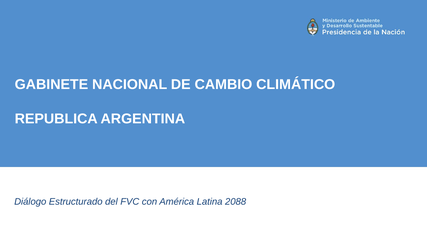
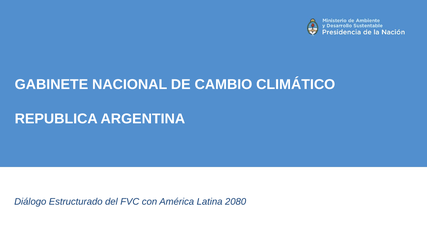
2088: 2088 -> 2080
